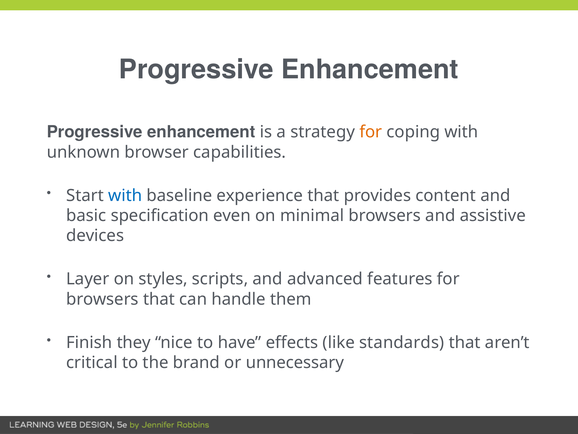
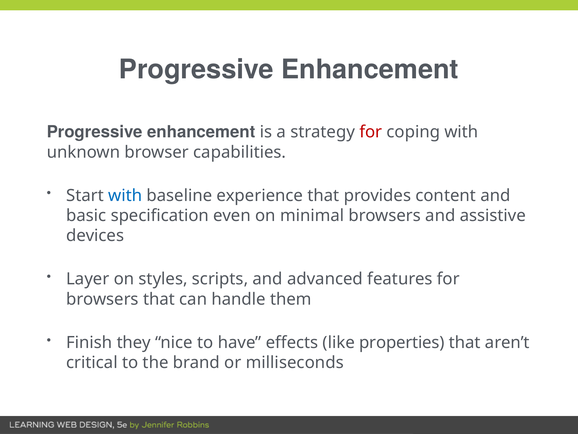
for at (371, 132) colour: orange -> red
standards: standards -> properties
unnecessary: unnecessary -> milliseconds
